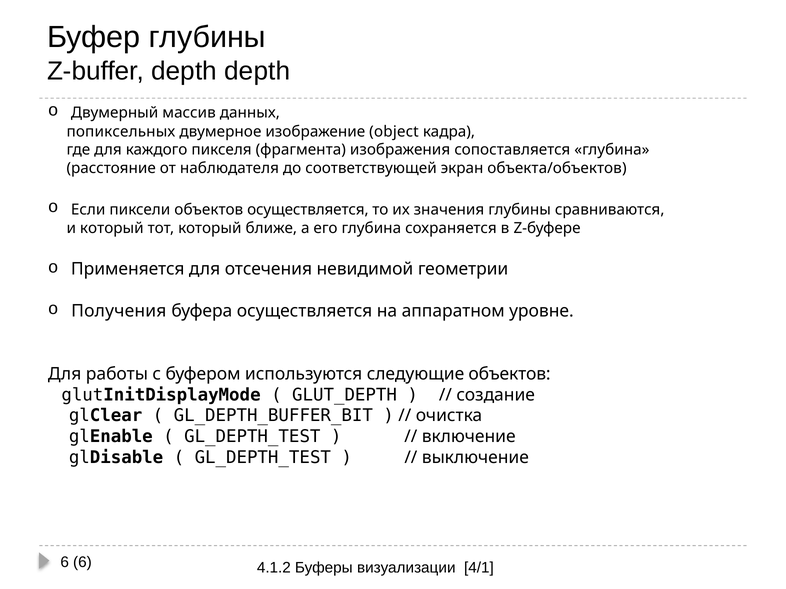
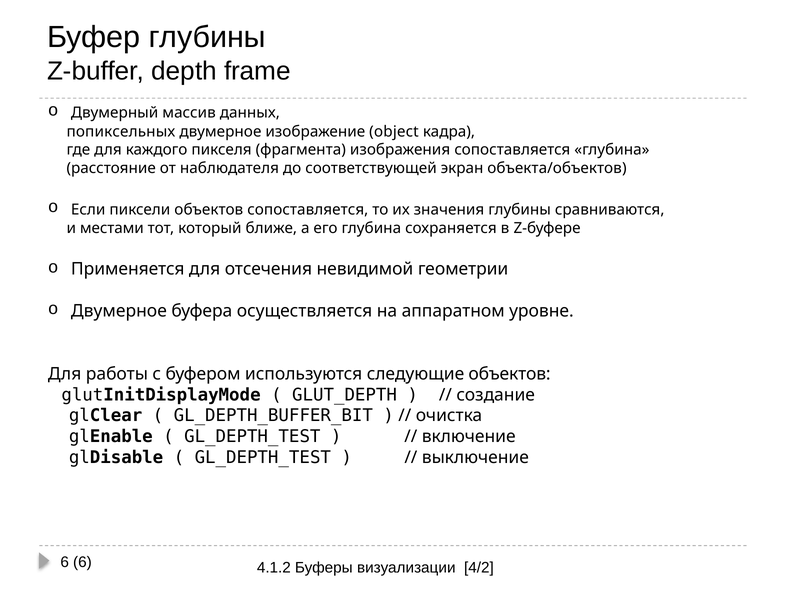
depth depth: depth -> frame
объектов осуществляется: осуществляется -> сопоставляется
и который: который -> местами
Получения at (119, 311): Получения -> Двумерное
4/1: 4/1 -> 4/2
